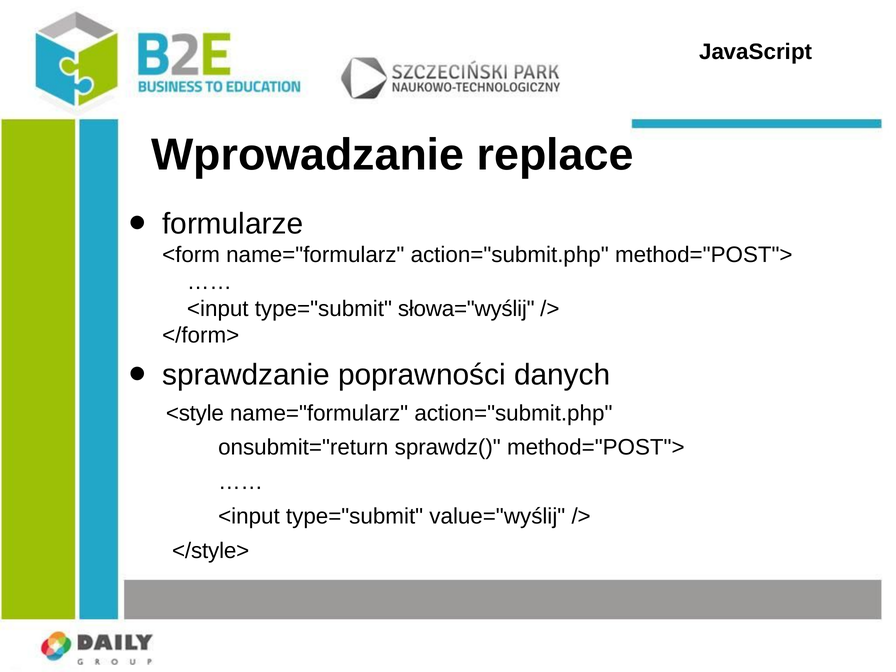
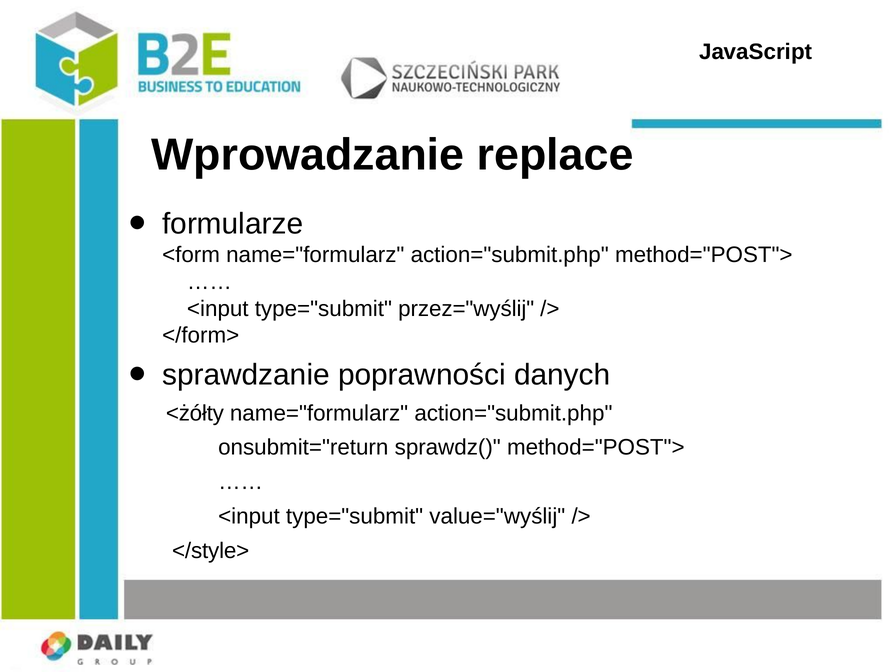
słowa="wyślij: słowa="wyślij -> przez="wyślij
<style: <style -> <żółty
